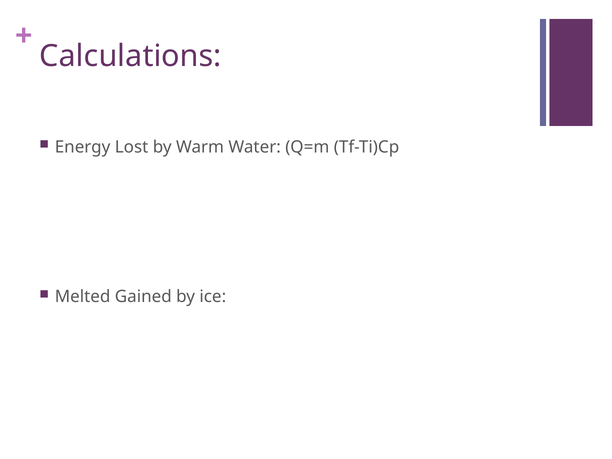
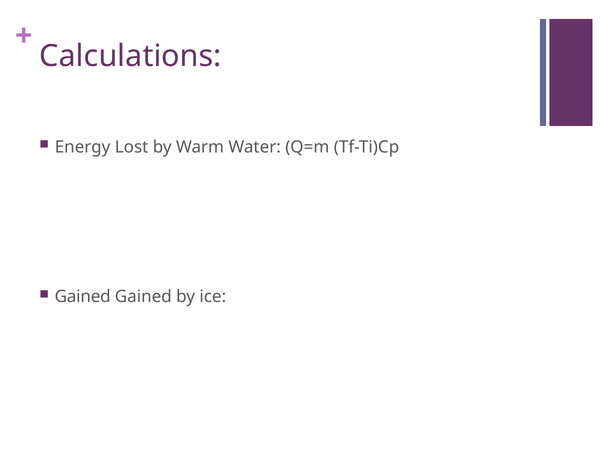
Melted at (83, 297): Melted -> Gained
